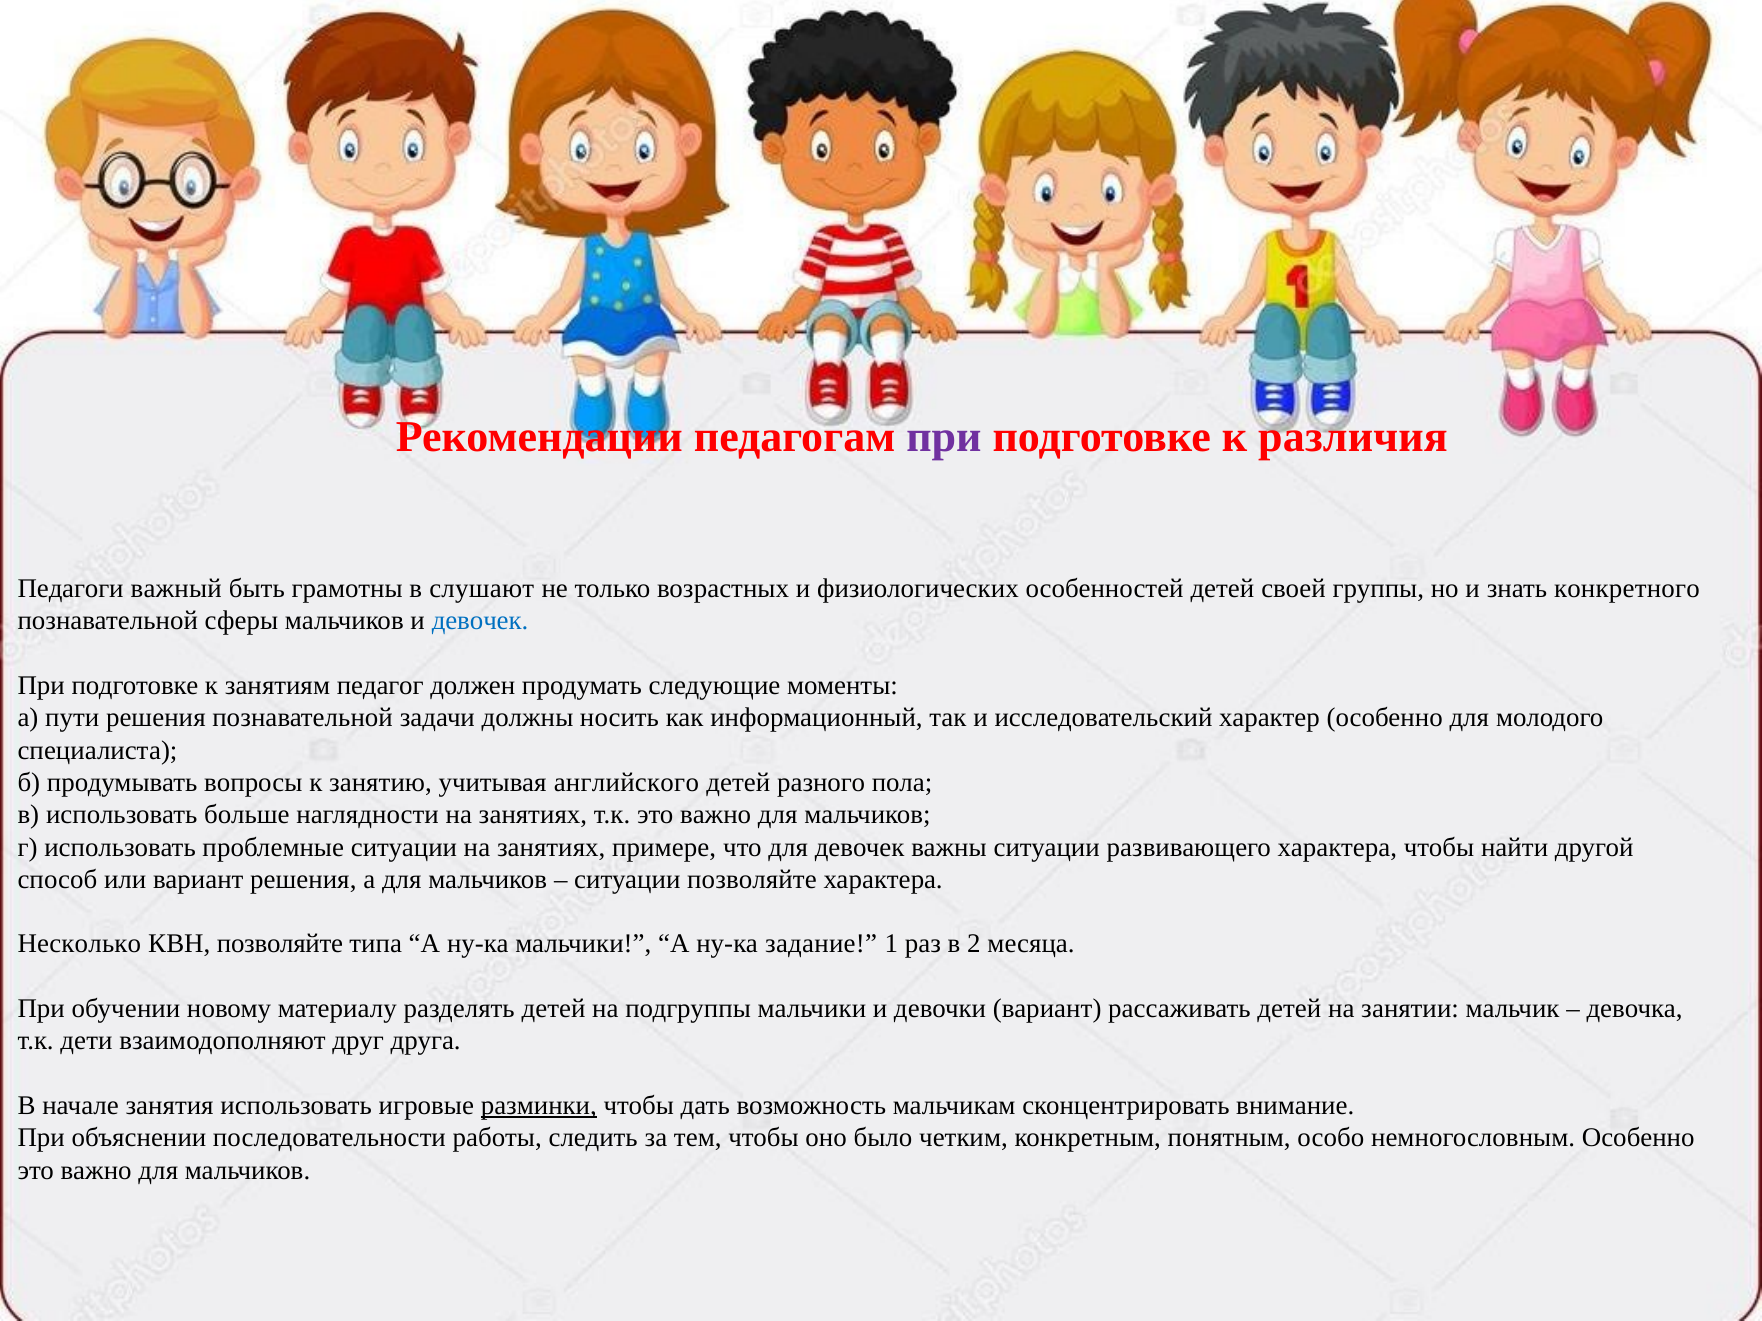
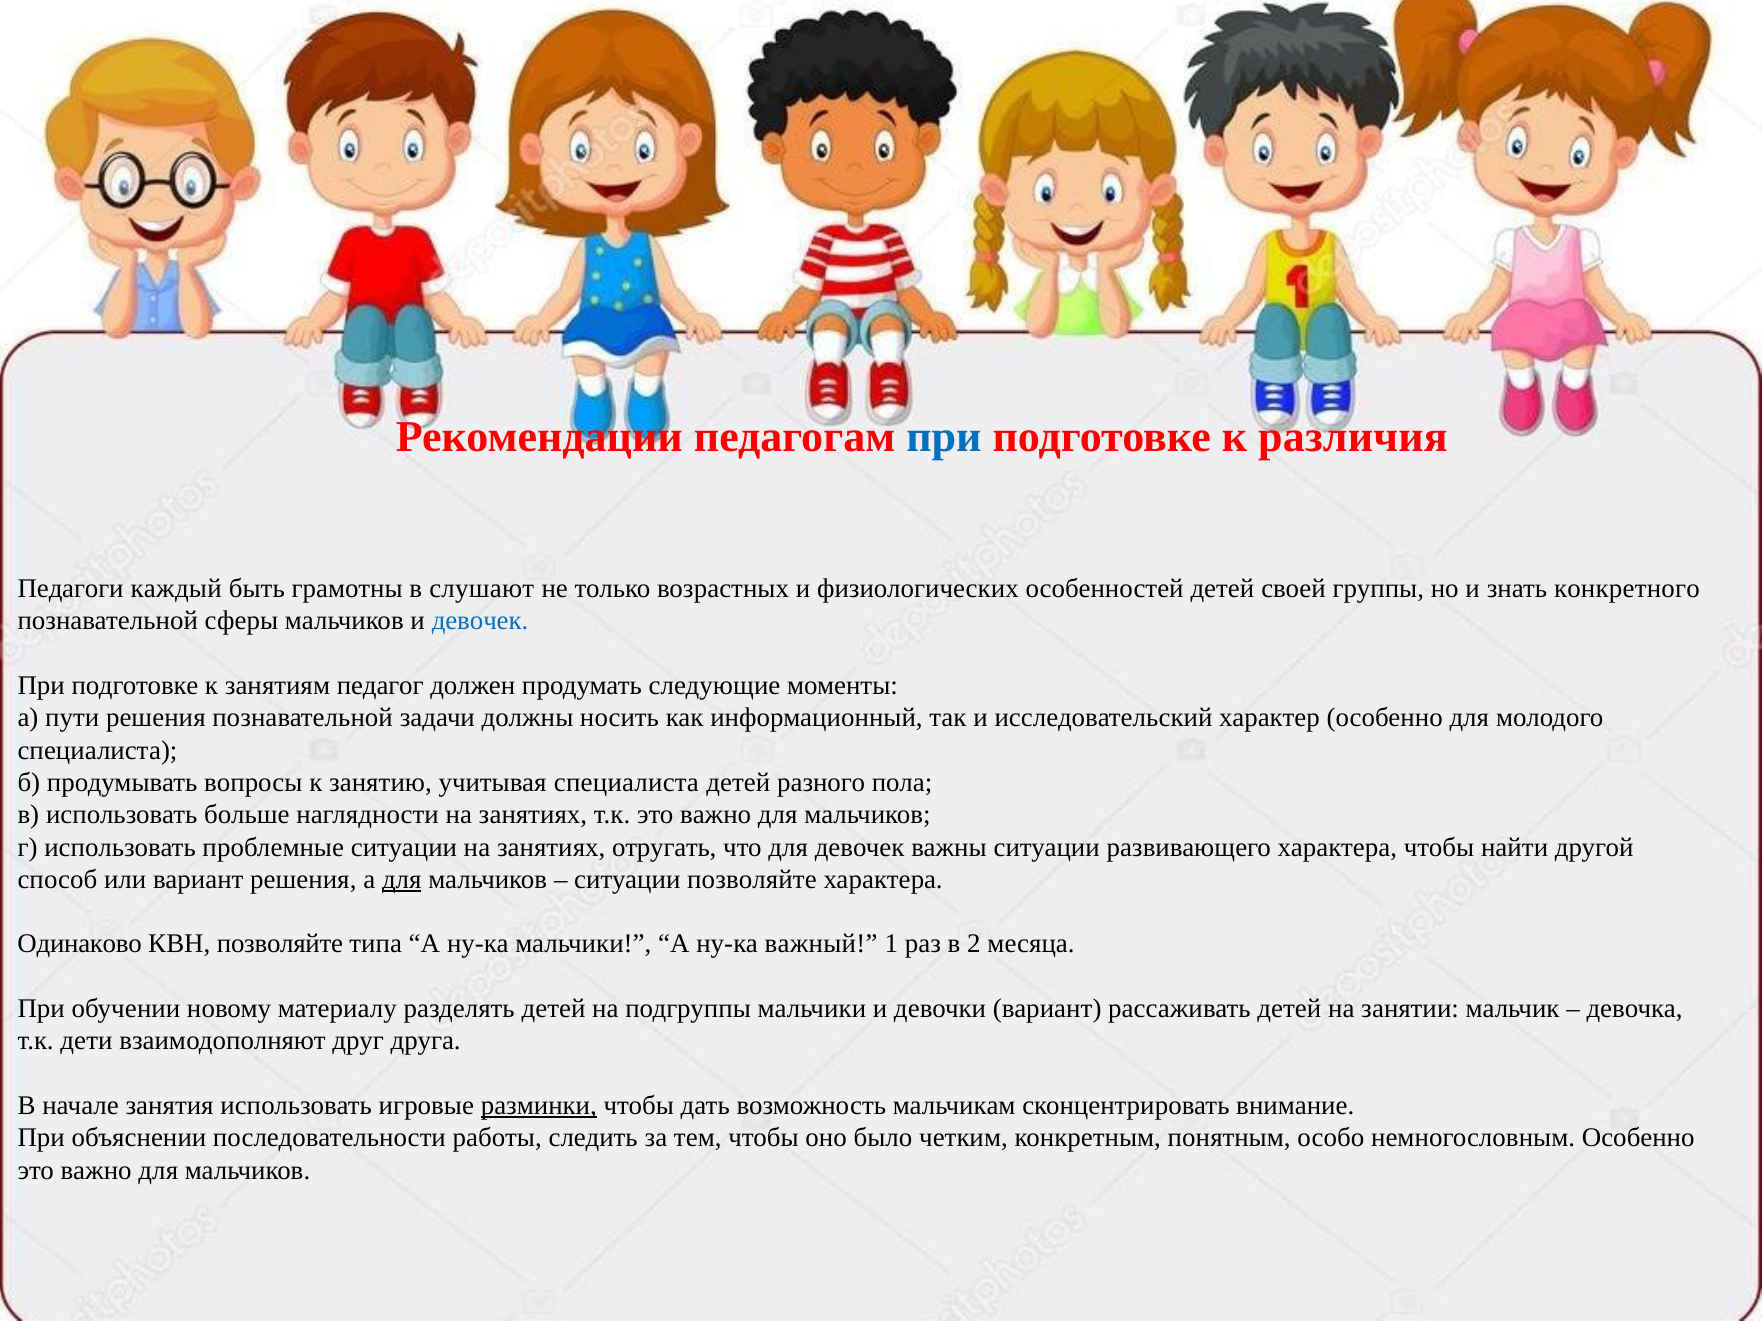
при at (944, 437) colour: purple -> blue
важный: важный -> каждый
учитывая английского: английского -> специалиста
примере: примере -> отругать
для at (402, 880) underline: none -> present
Несколько: Несколько -> Одинаково
задание: задание -> важный
